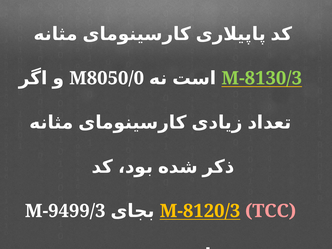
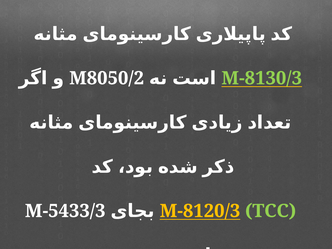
M8050/0: M8050/0 -> M8050/2
M-9499/3: M-9499/3 -> M-5433/3
TCC colour: pink -> light green
